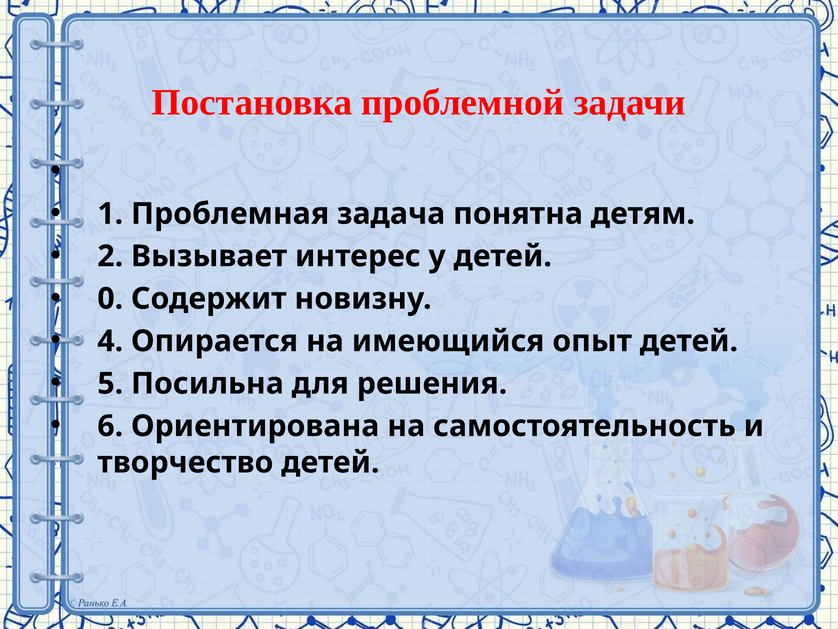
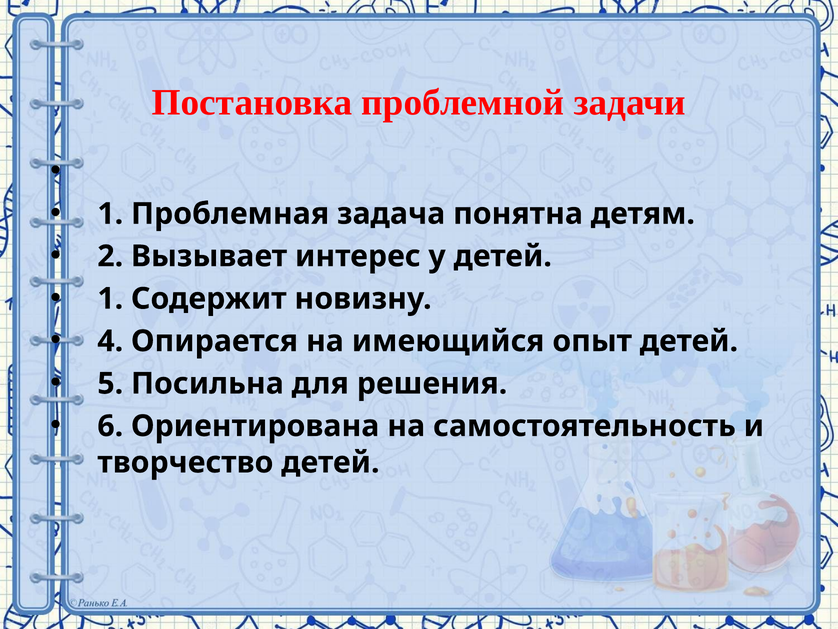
0 at (110, 298): 0 -> 1
